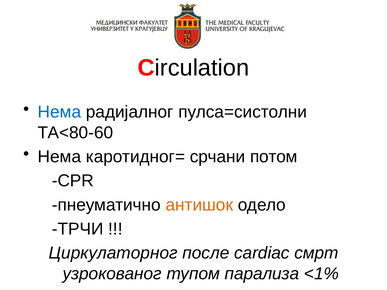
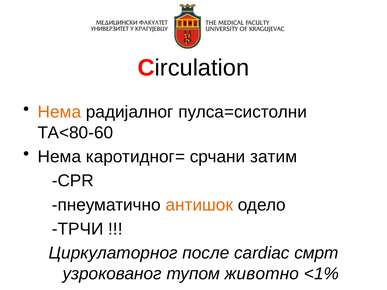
Нема at (59, 112) colour: blue -> orange
потом: потом -> затим
парализа: парализа -> животно
